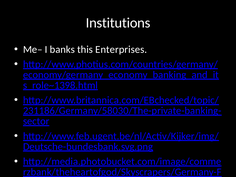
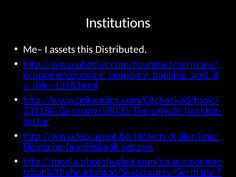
banks: banks -> assets
Enterprises: Enterprises -> Distributed
